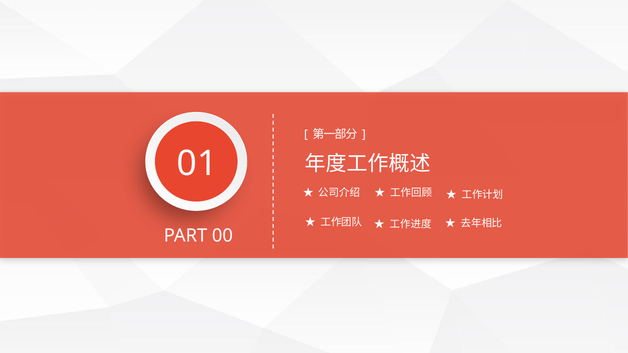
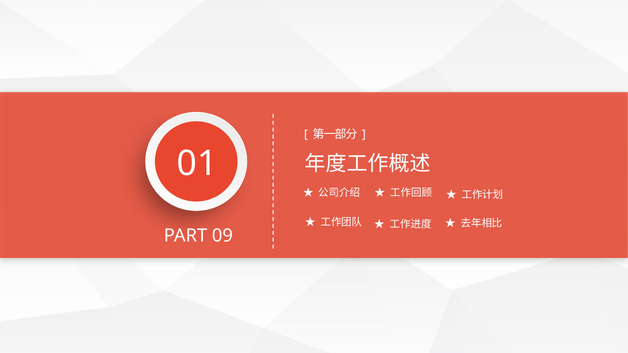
00: 00 -> 09
